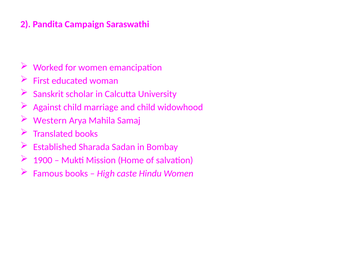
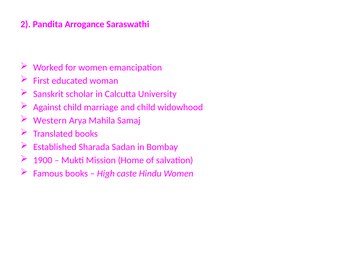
Campaign: Campaign -> Arrogance
